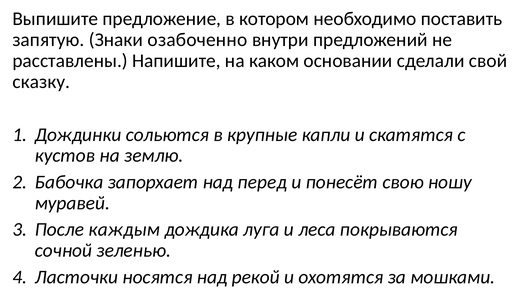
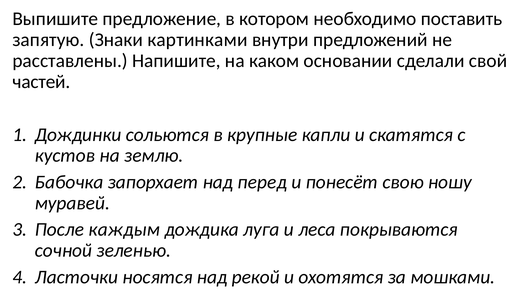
озабоченно: озабоченно -> картинками
сказку: сказку -> частей
